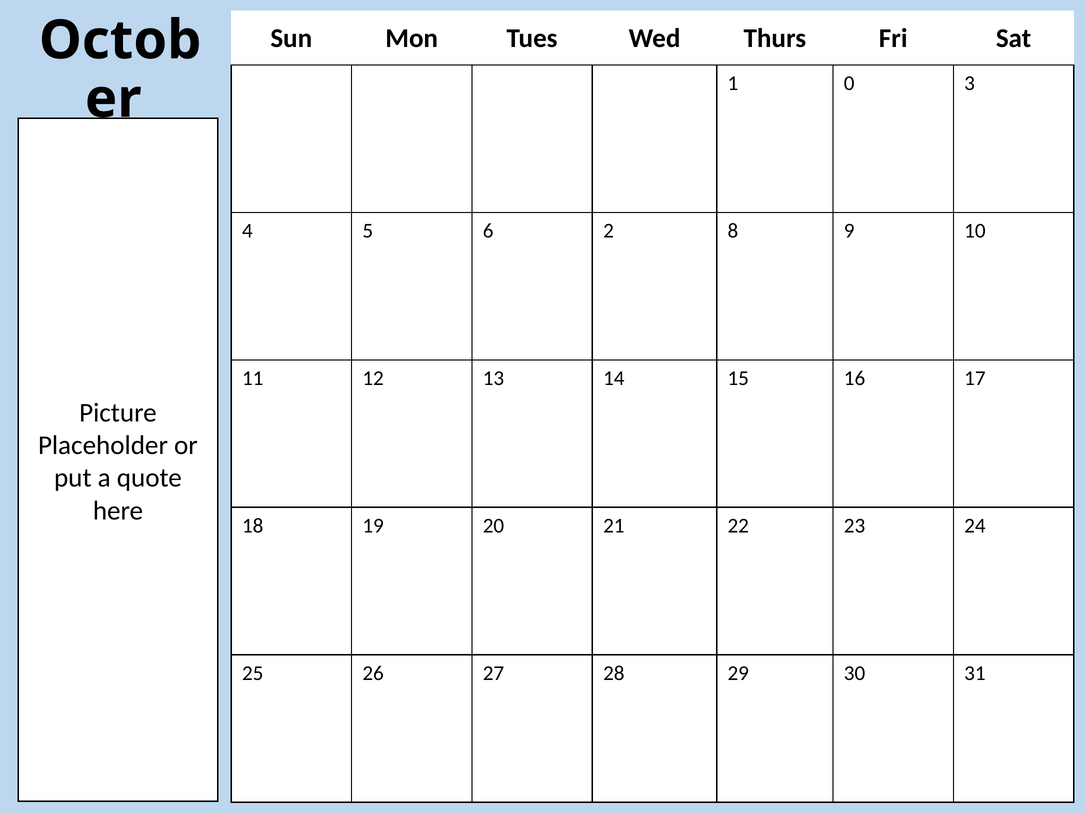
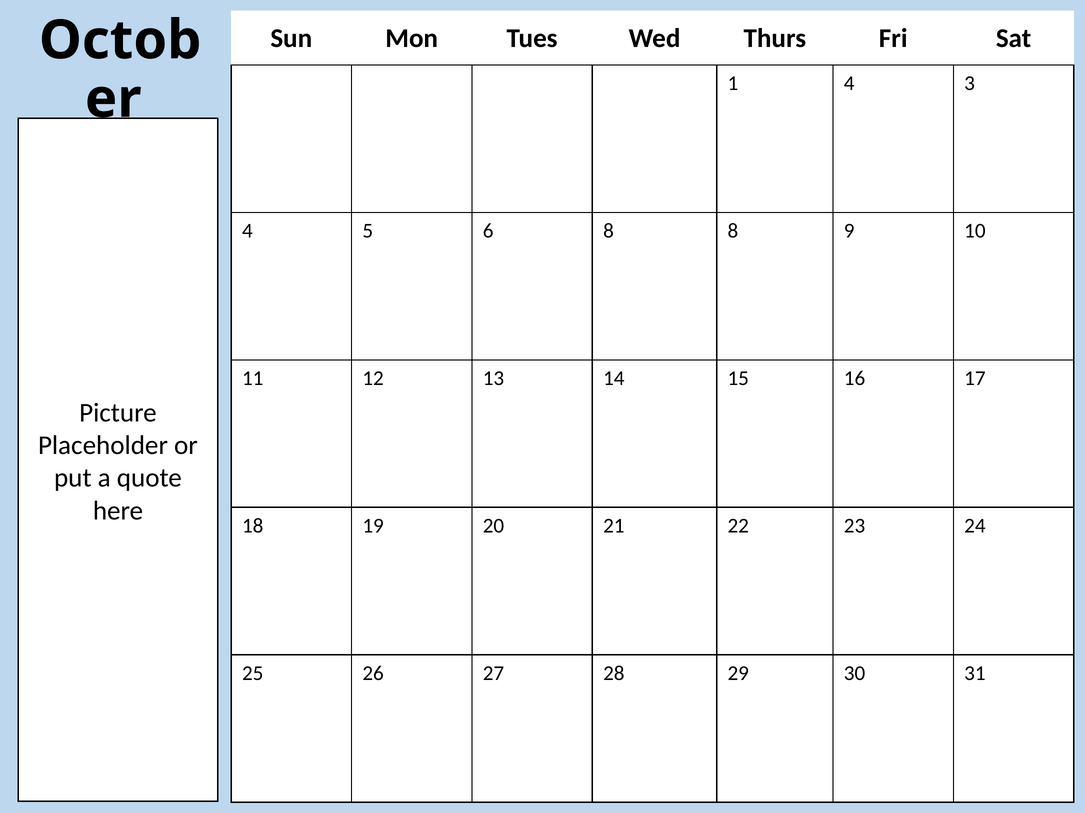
1 0: 0 -> 4
6 2: 2 -> 8
